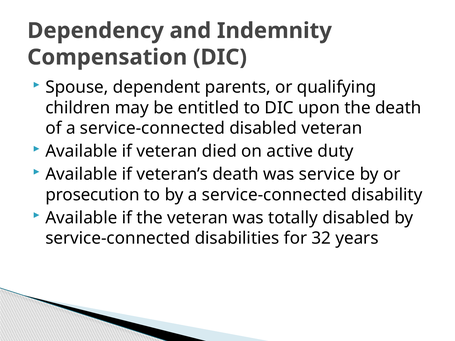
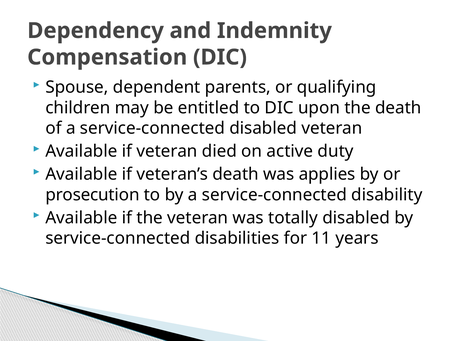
service: service -> applies
32: 32 -> 11
